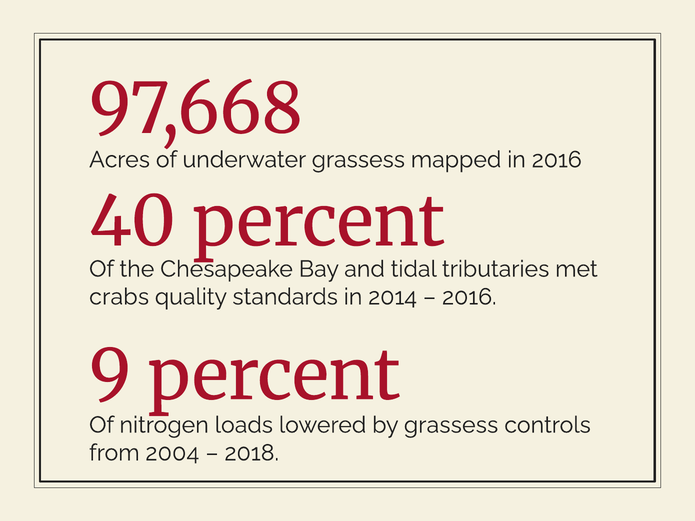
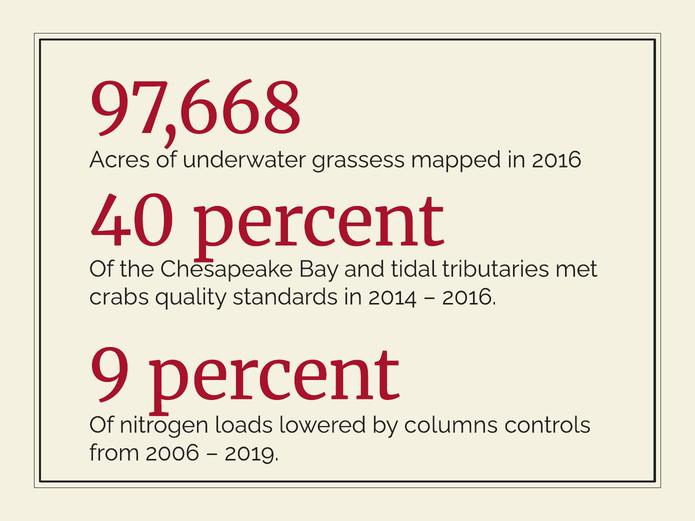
grassess at (451, 425): grassess -> columns
2004: 2004 -> 2006
2018: 2018 -> 2019
